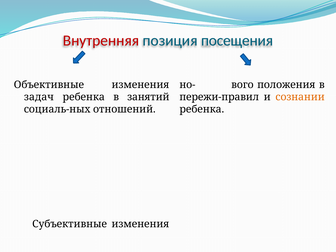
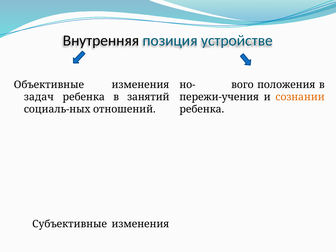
Внутренняя colour: red -> black
посещения: посещения -> устройстве
пережи-правил: пережи-правил -> пережи-учения
